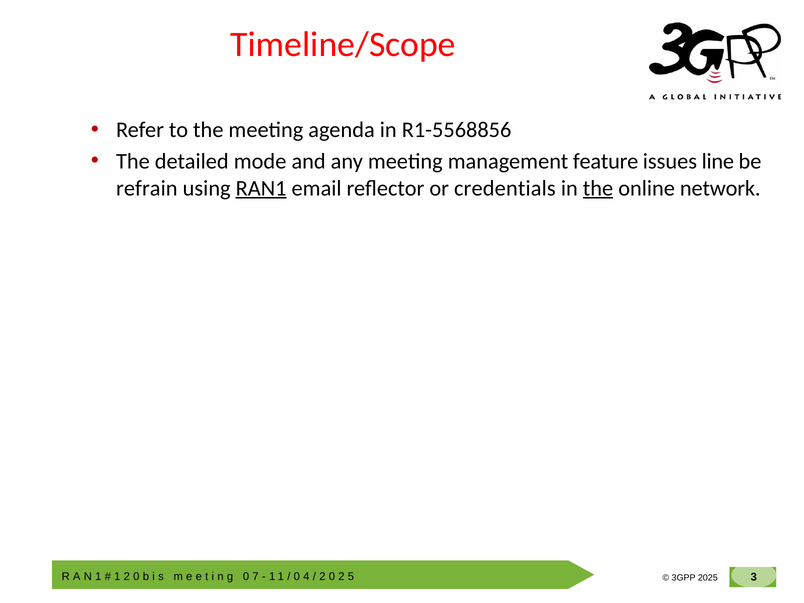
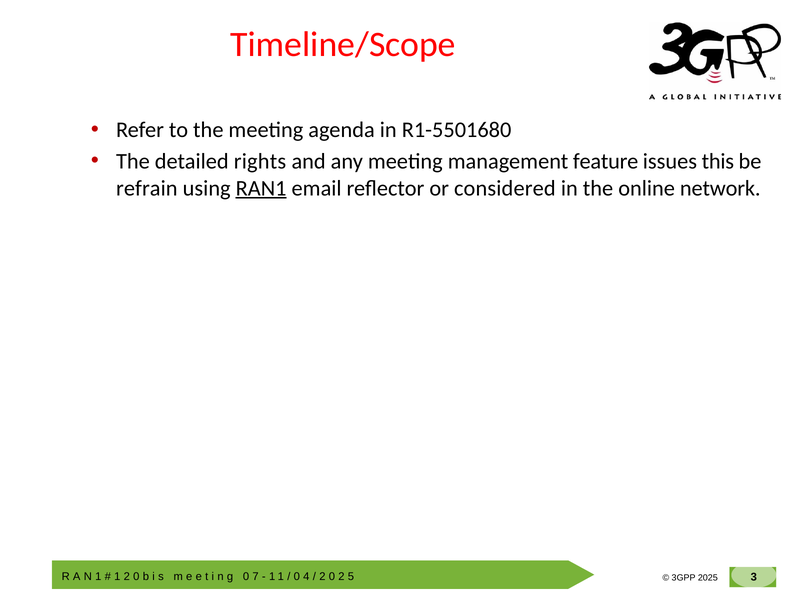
R1-5568856: R1-5568856 -> R1-5501680
mode: mode -> rights
line: line -> this
credentials: credentials -> considered
the at (598, 188) underline: present -> none
